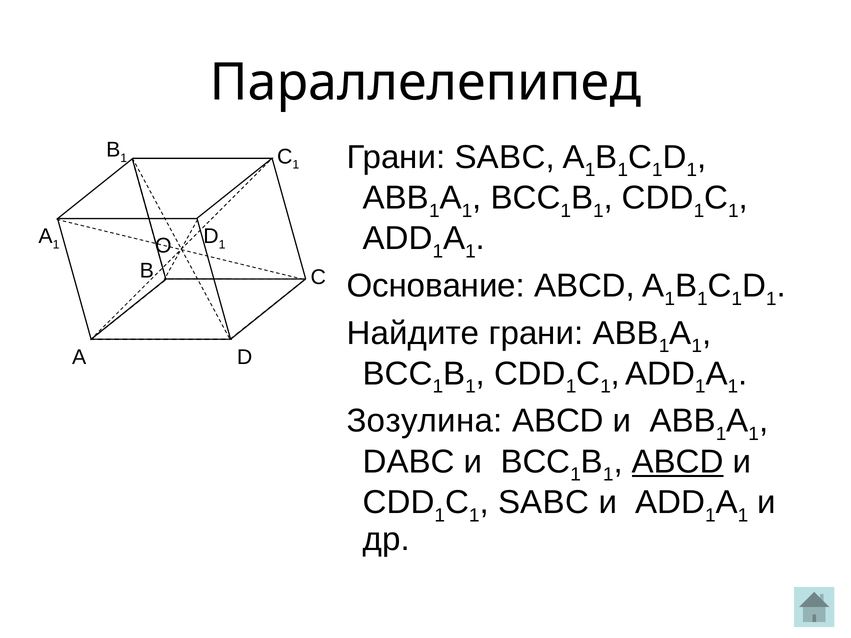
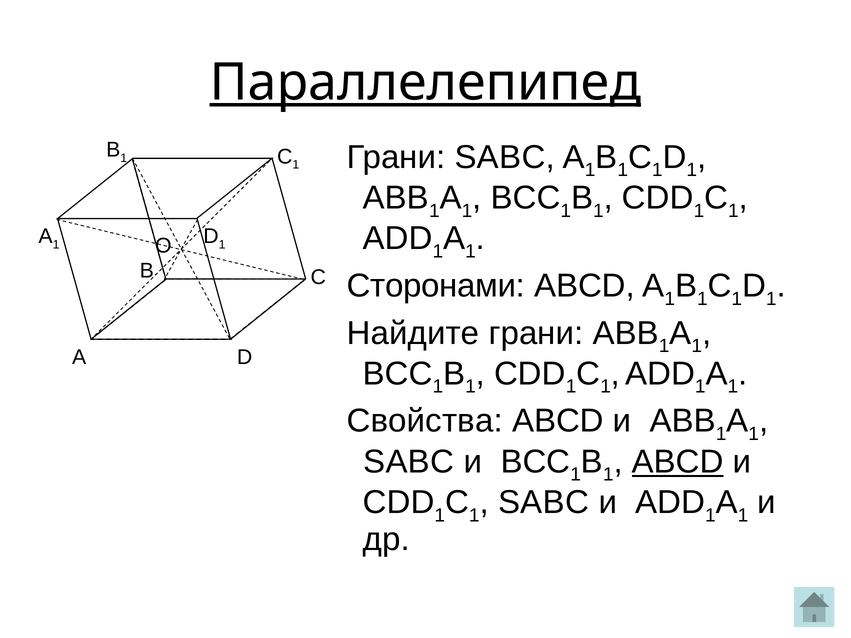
Параллелепипед underline: none -> present
Основание: Основание -> Сторонами
Зозулина: Зозулина -> Свойства
DABC at (409, 462): DABC -> SABC
